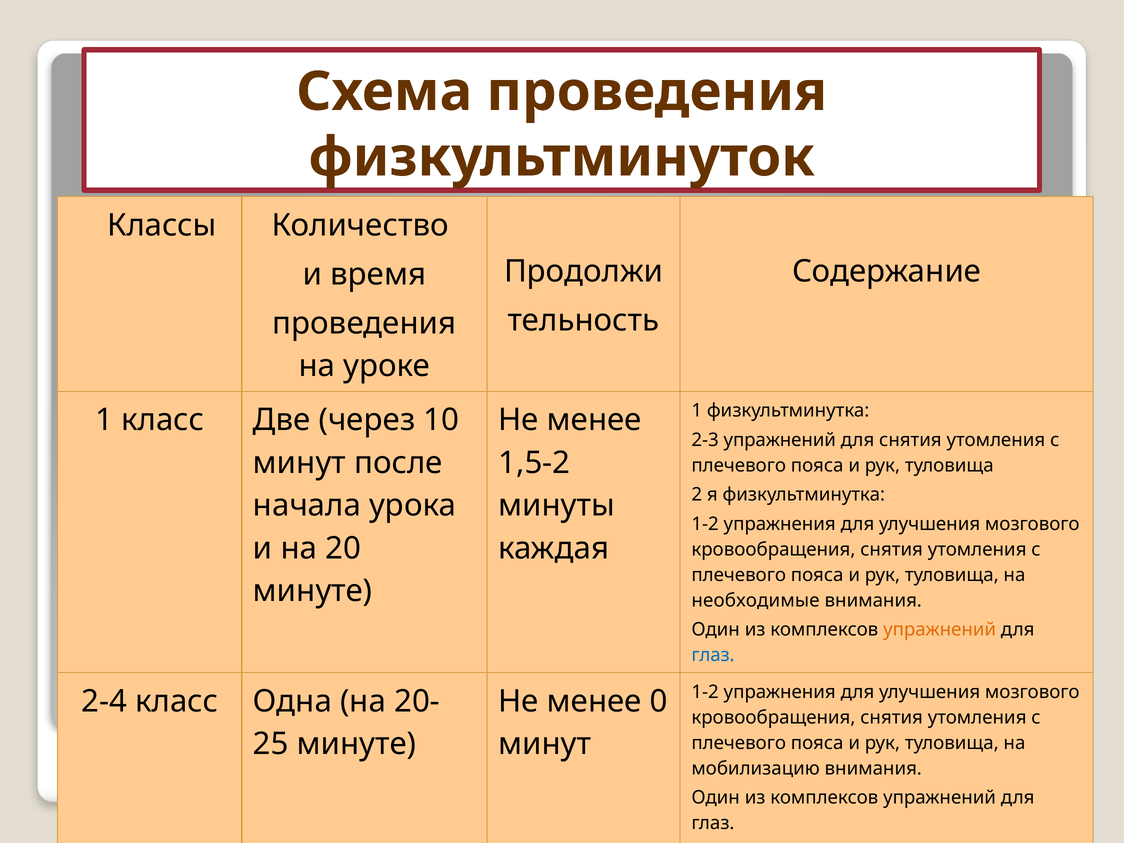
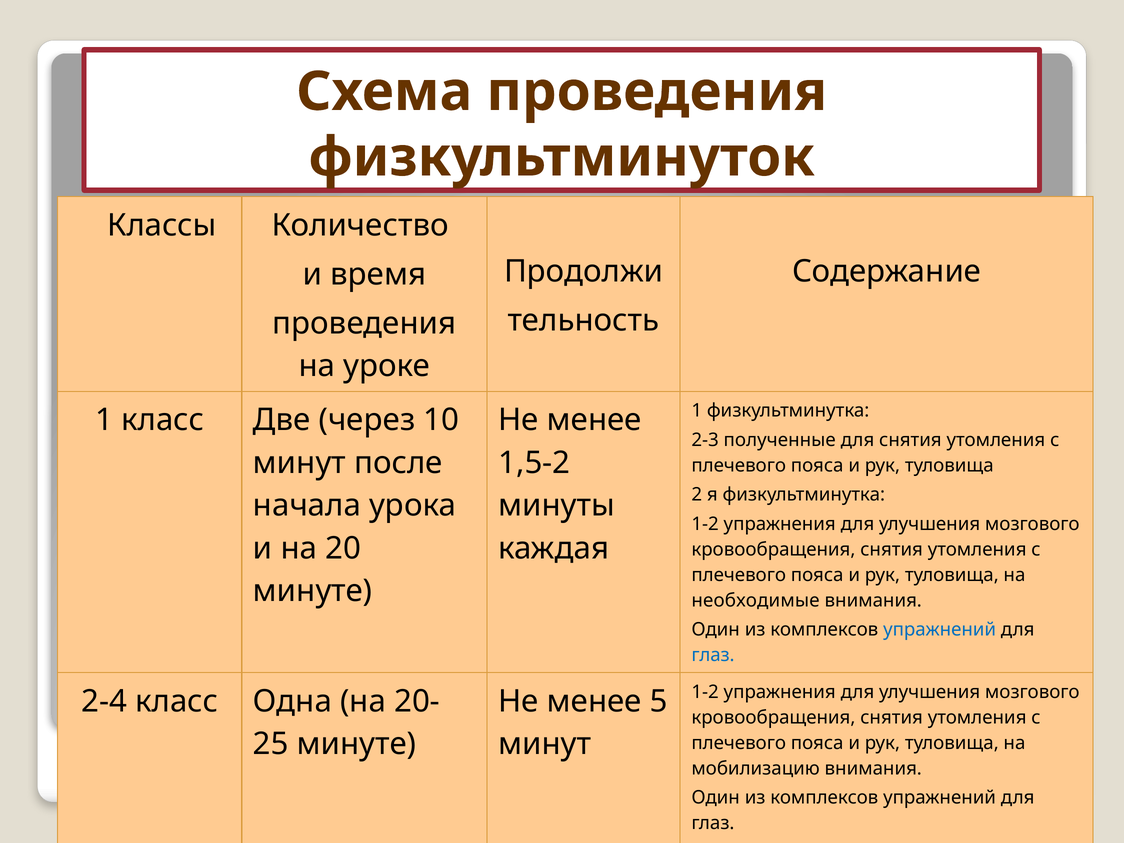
2-3 упражнений: упражнений -> полученные
упражнений at (940, 630) colour: orange -> blue
0: 0 -> 5
